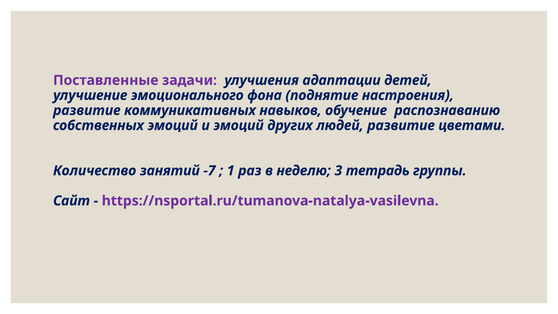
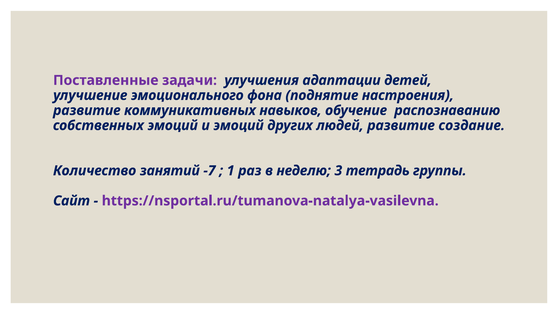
цветами: цветами -> создание
